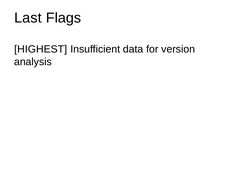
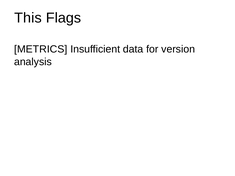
Last: Last -> This
HIGHEST: HIGHEST -> METRICS
